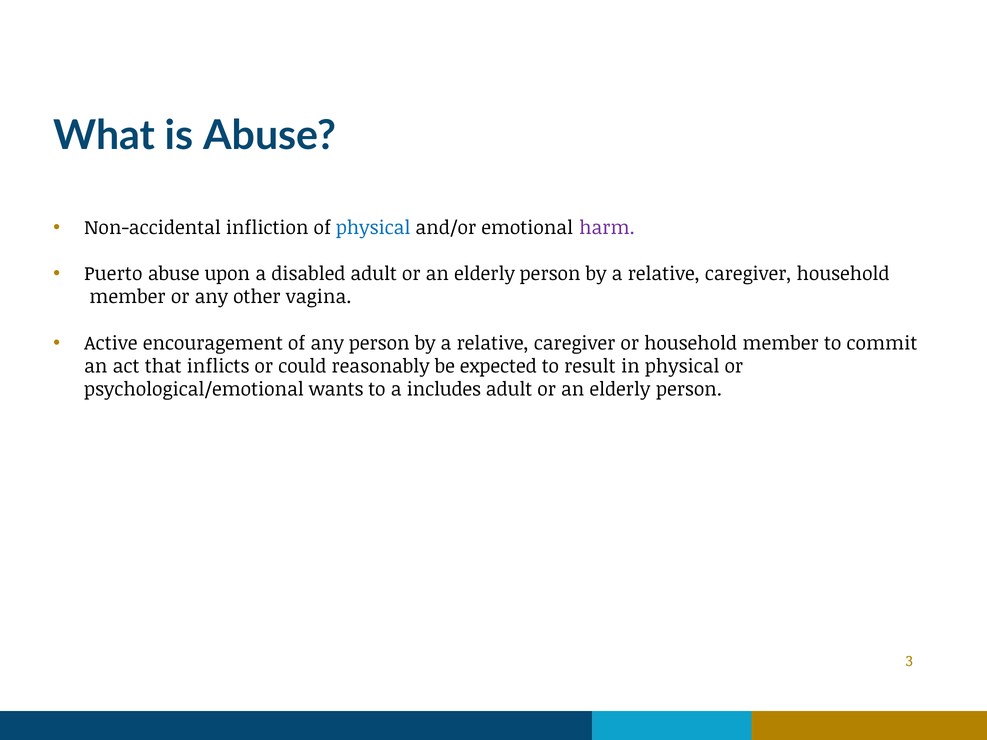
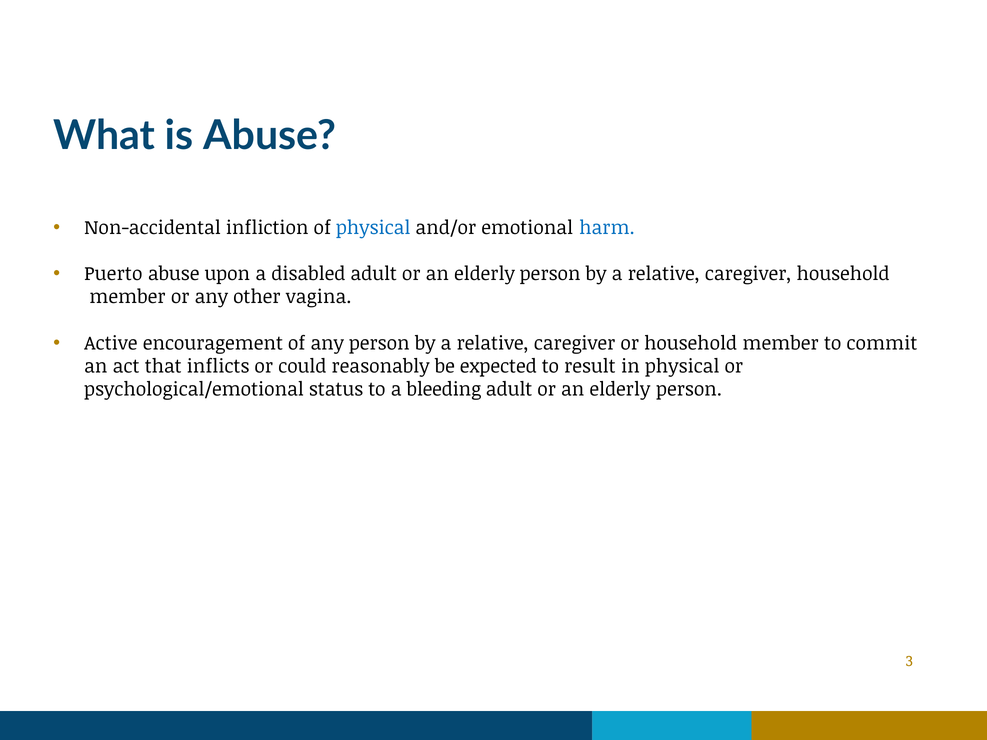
harm colour: purple -> blue
wants: wants -> status
includes: includes -> bleeding
